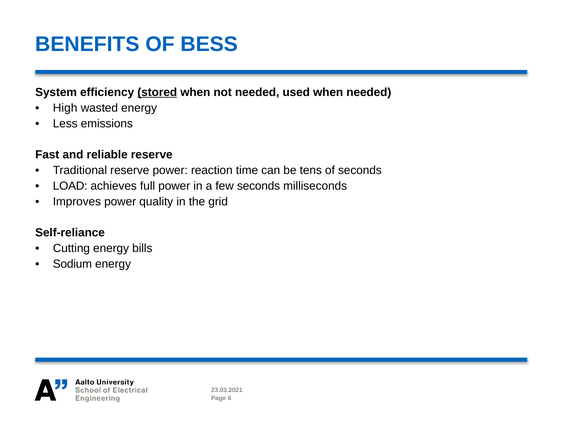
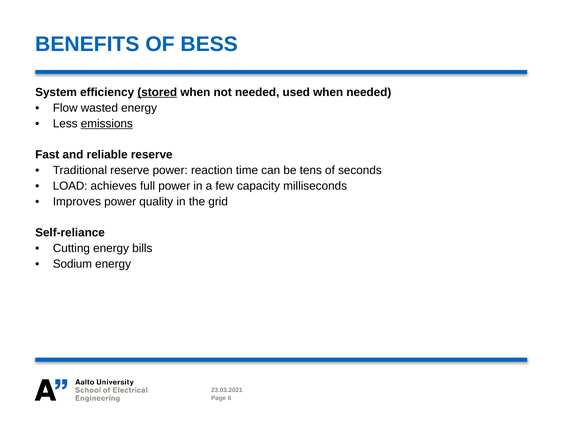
High: High -> Flow
emissions underline: none -> present
few seconds: seconds -> capacity
